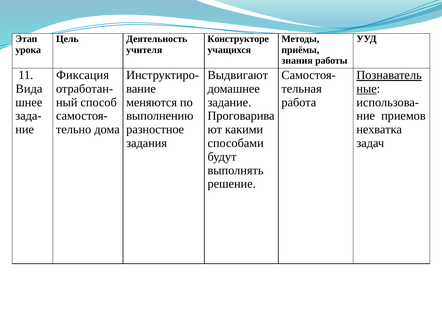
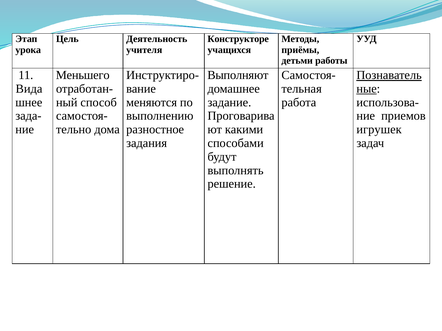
знания: знания -> детьми
Фиксация: Фиксация -> Меньшего
Выдвигают: Выдвигают -> Выполняют
нехватка: нехватка -> игрушек
